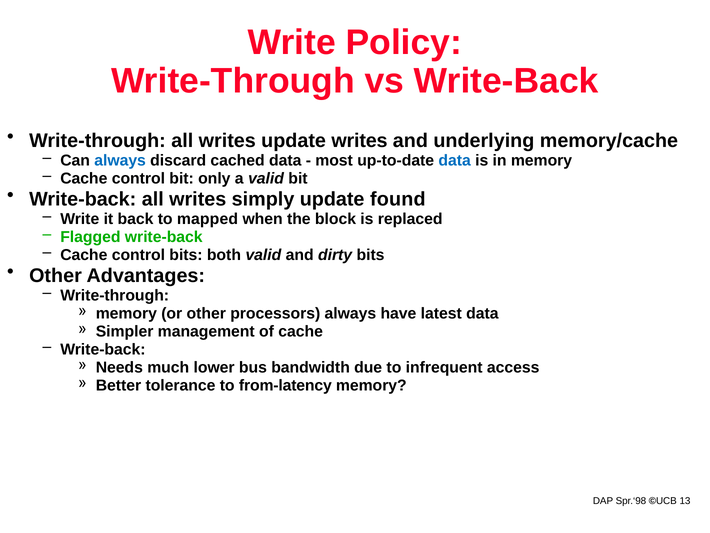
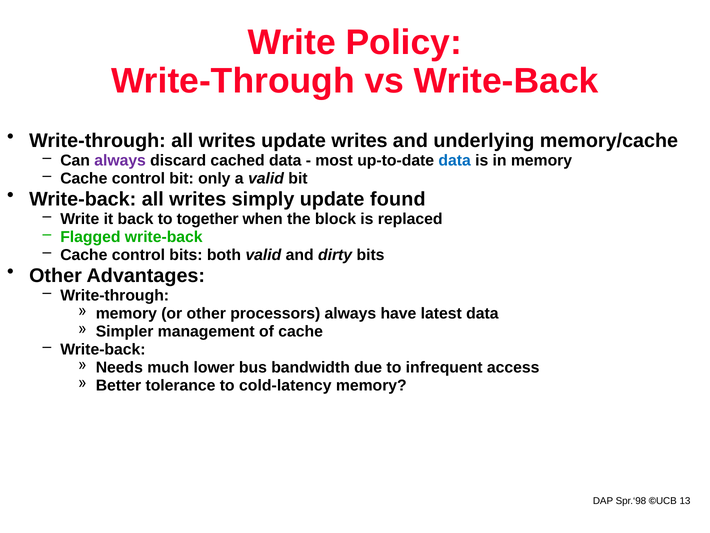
always at (120, 160) colour: blue -> purple
mapped: mapped -> together
from-latency: from-latency -> cold-latency
